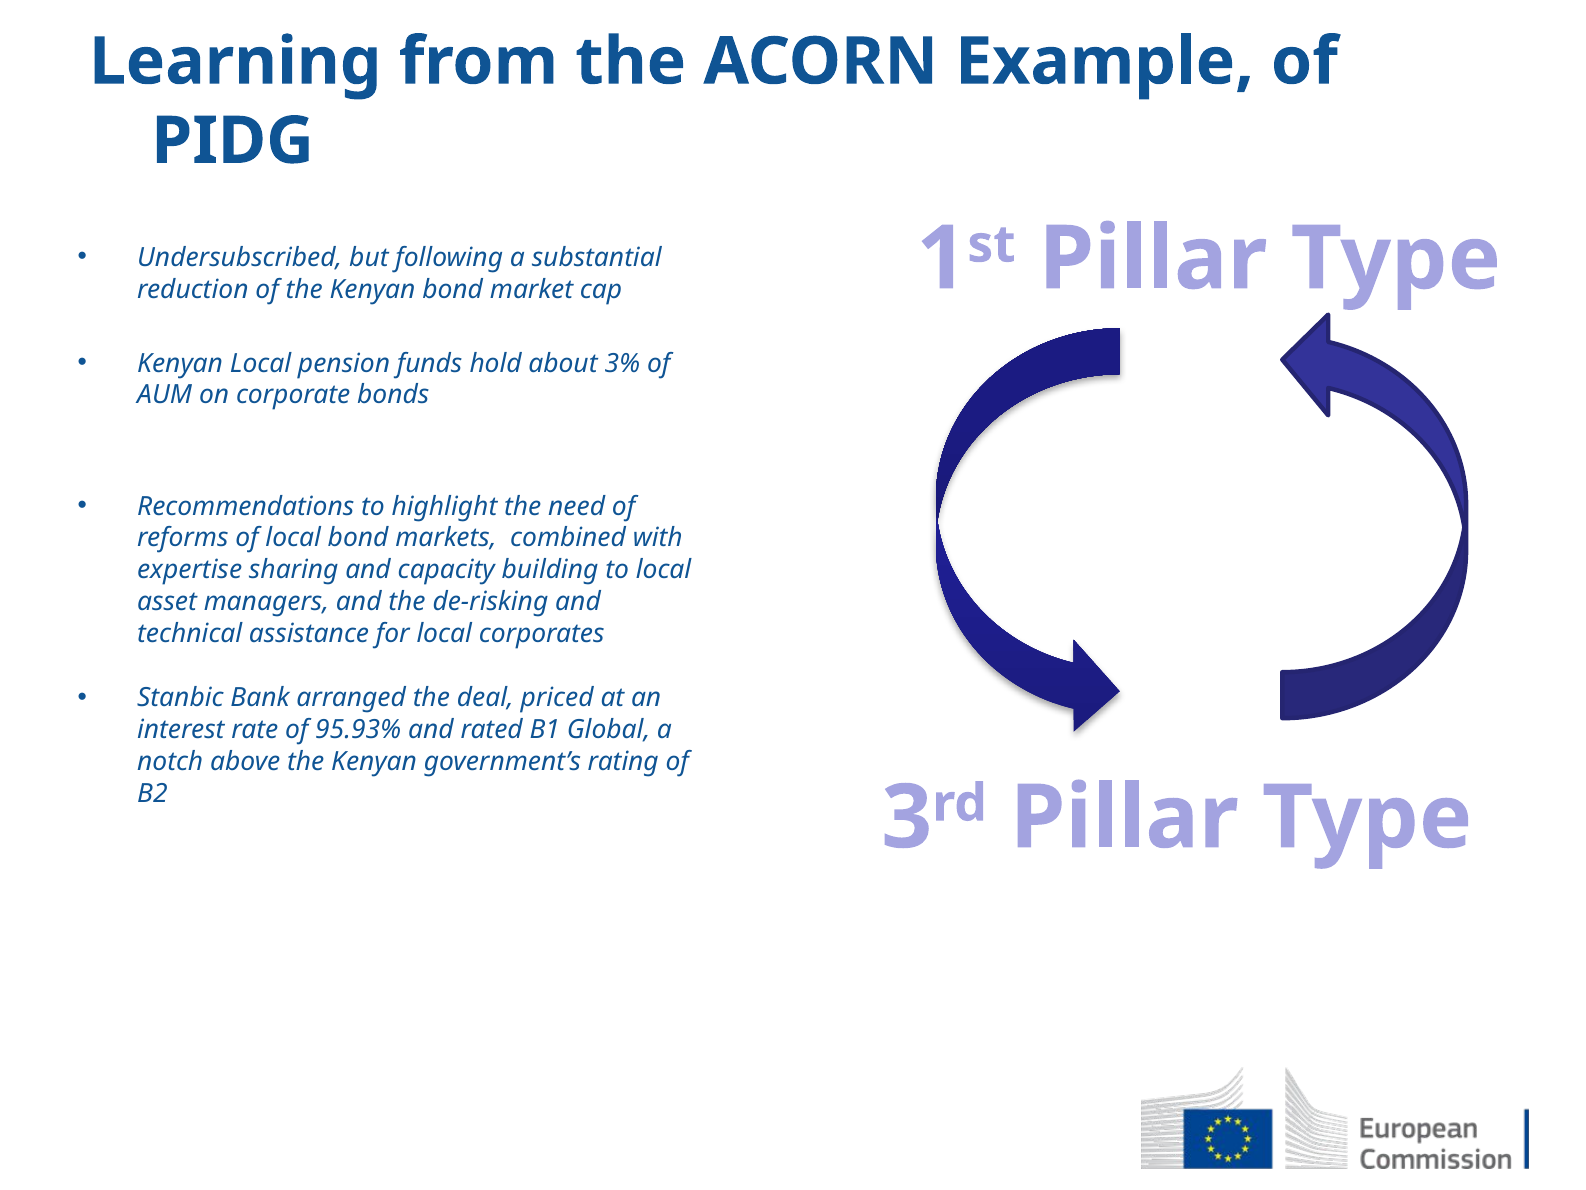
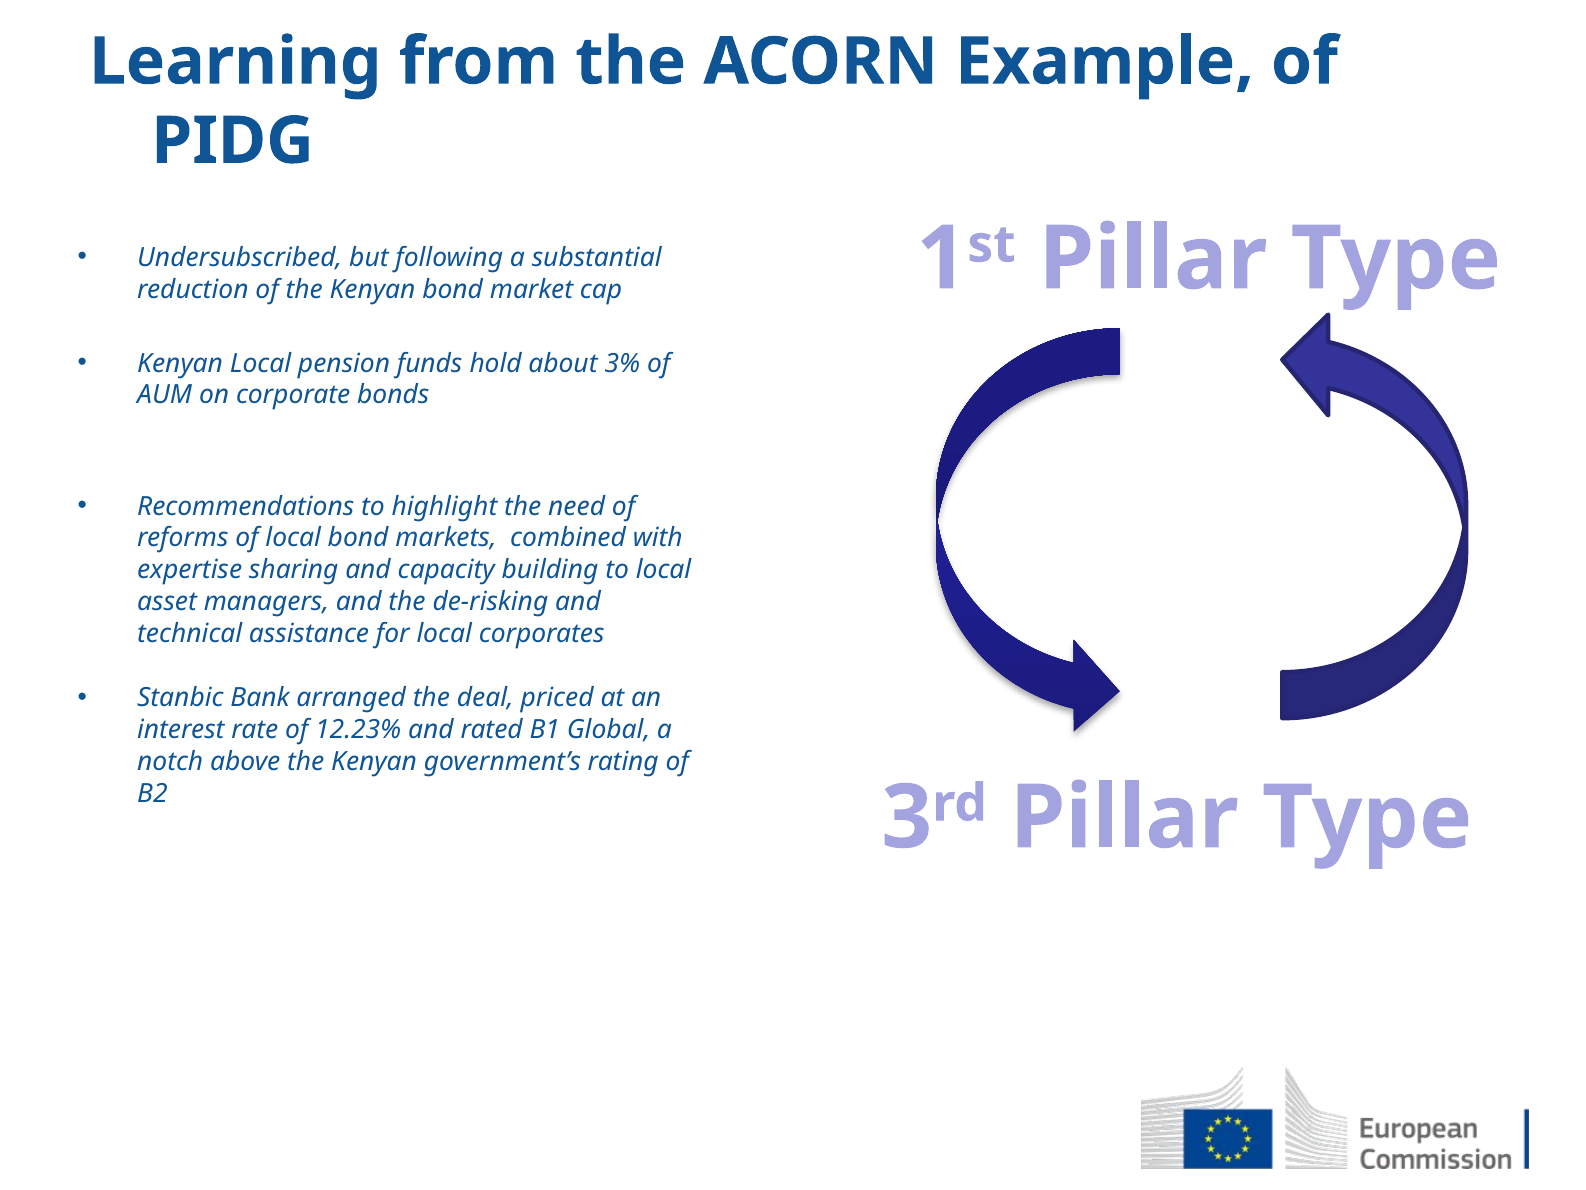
95.93%: 95.93% -> 12.23%
